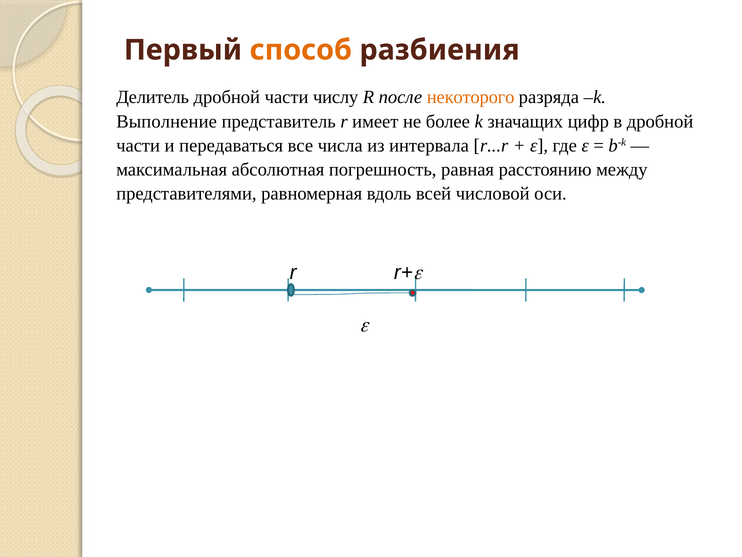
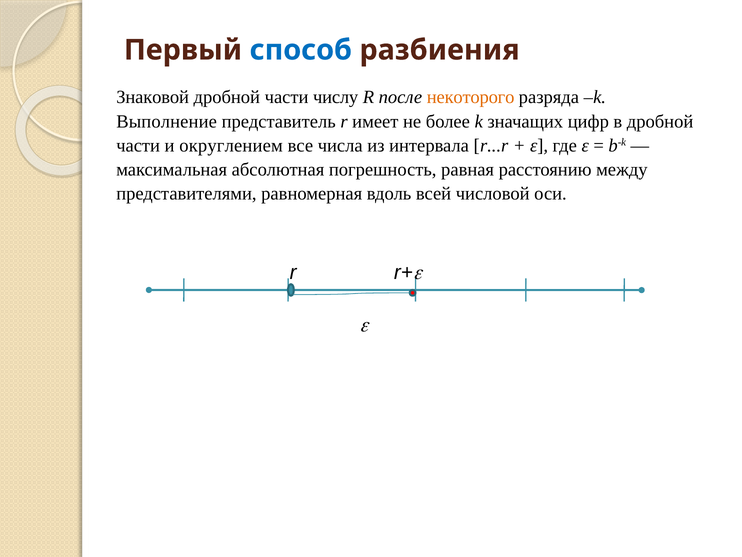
способ colour: orange -> blue
Делитель: Делитель -> Знаковой
передаваться: передаваться -> округлением
